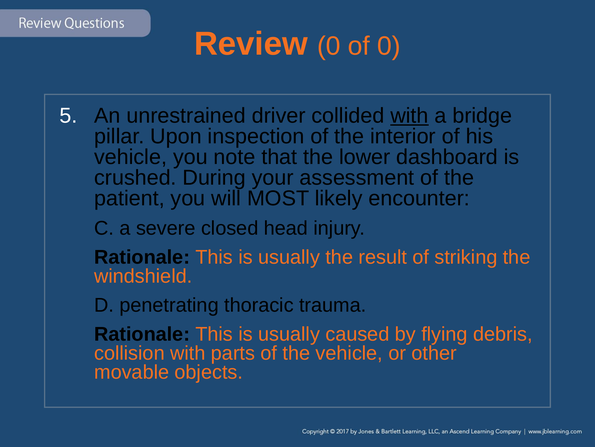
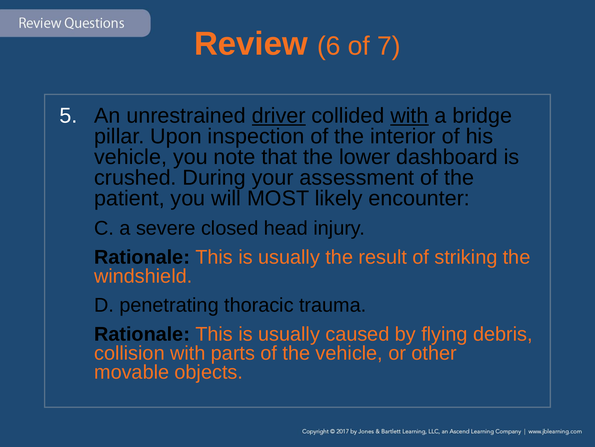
Review 0: 0 -> 6
of 0: 0 -> 7
driver underline: none -> present
